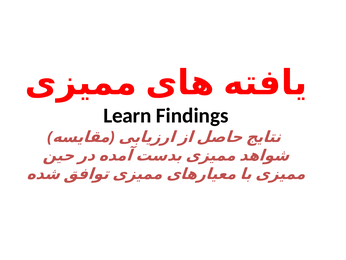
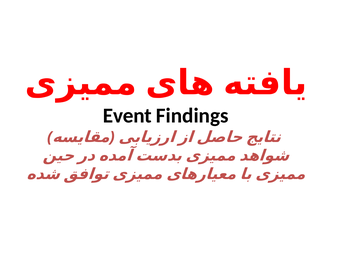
Learn: Learn -> Event
